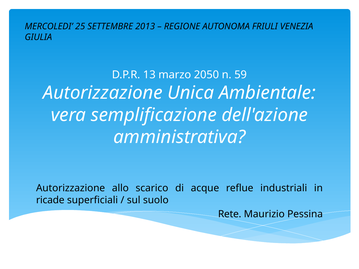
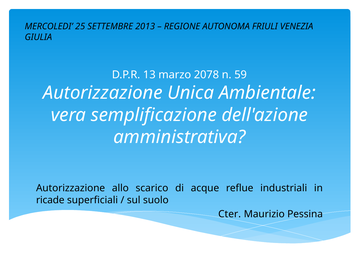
2050: 2050 -> 2078
Rete: Rete -> Cter
